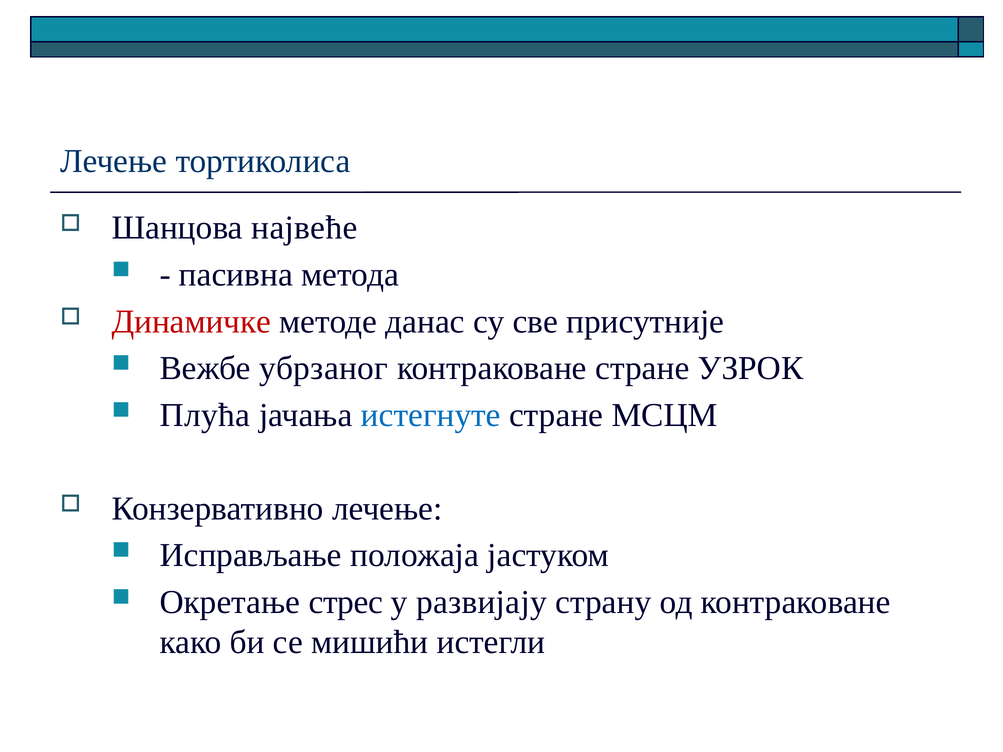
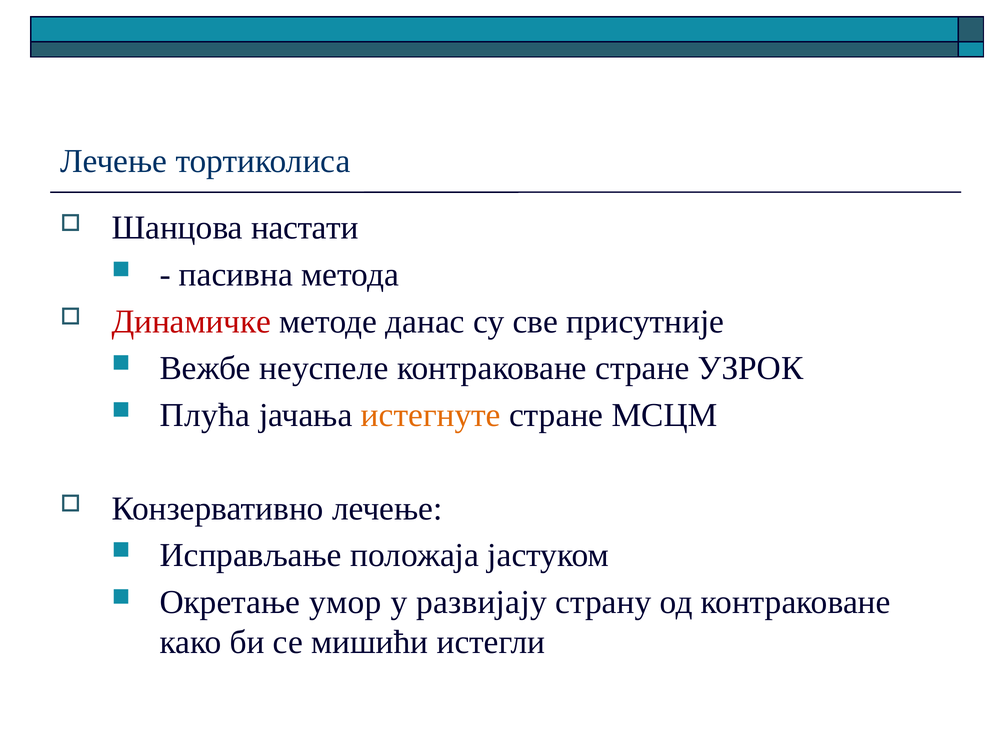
највеће: највеће -> настати
убрзаног: убрзаног -> неуспеле
истегнуте colour: blue -> orange
стрес: стрес -> умор
